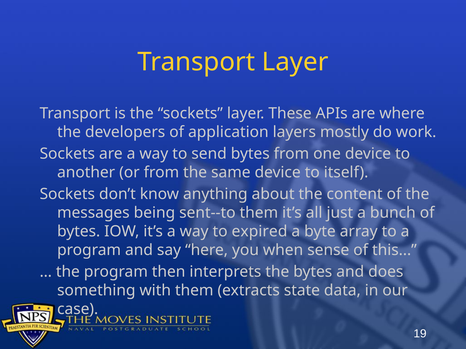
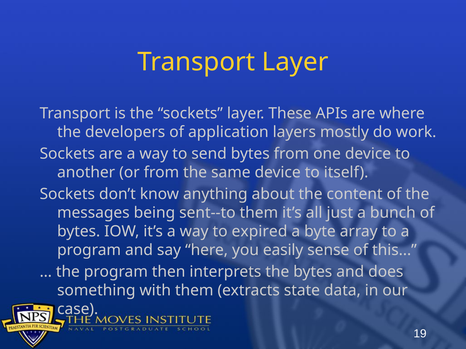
when: when -> easily
